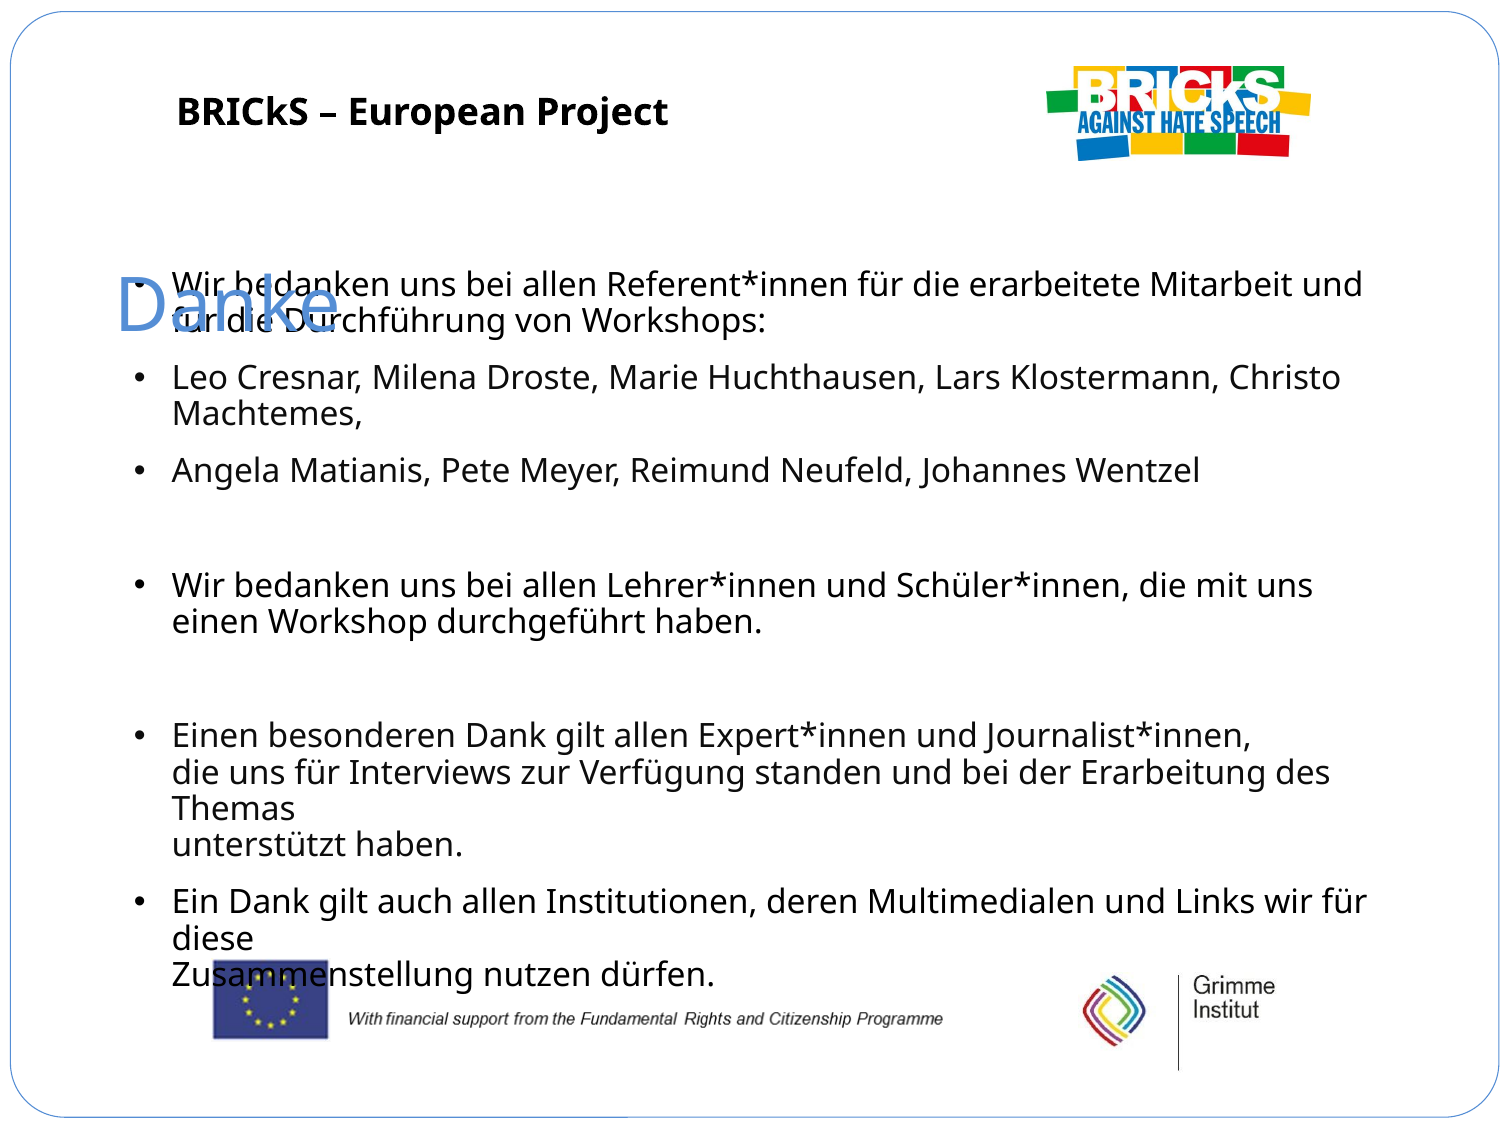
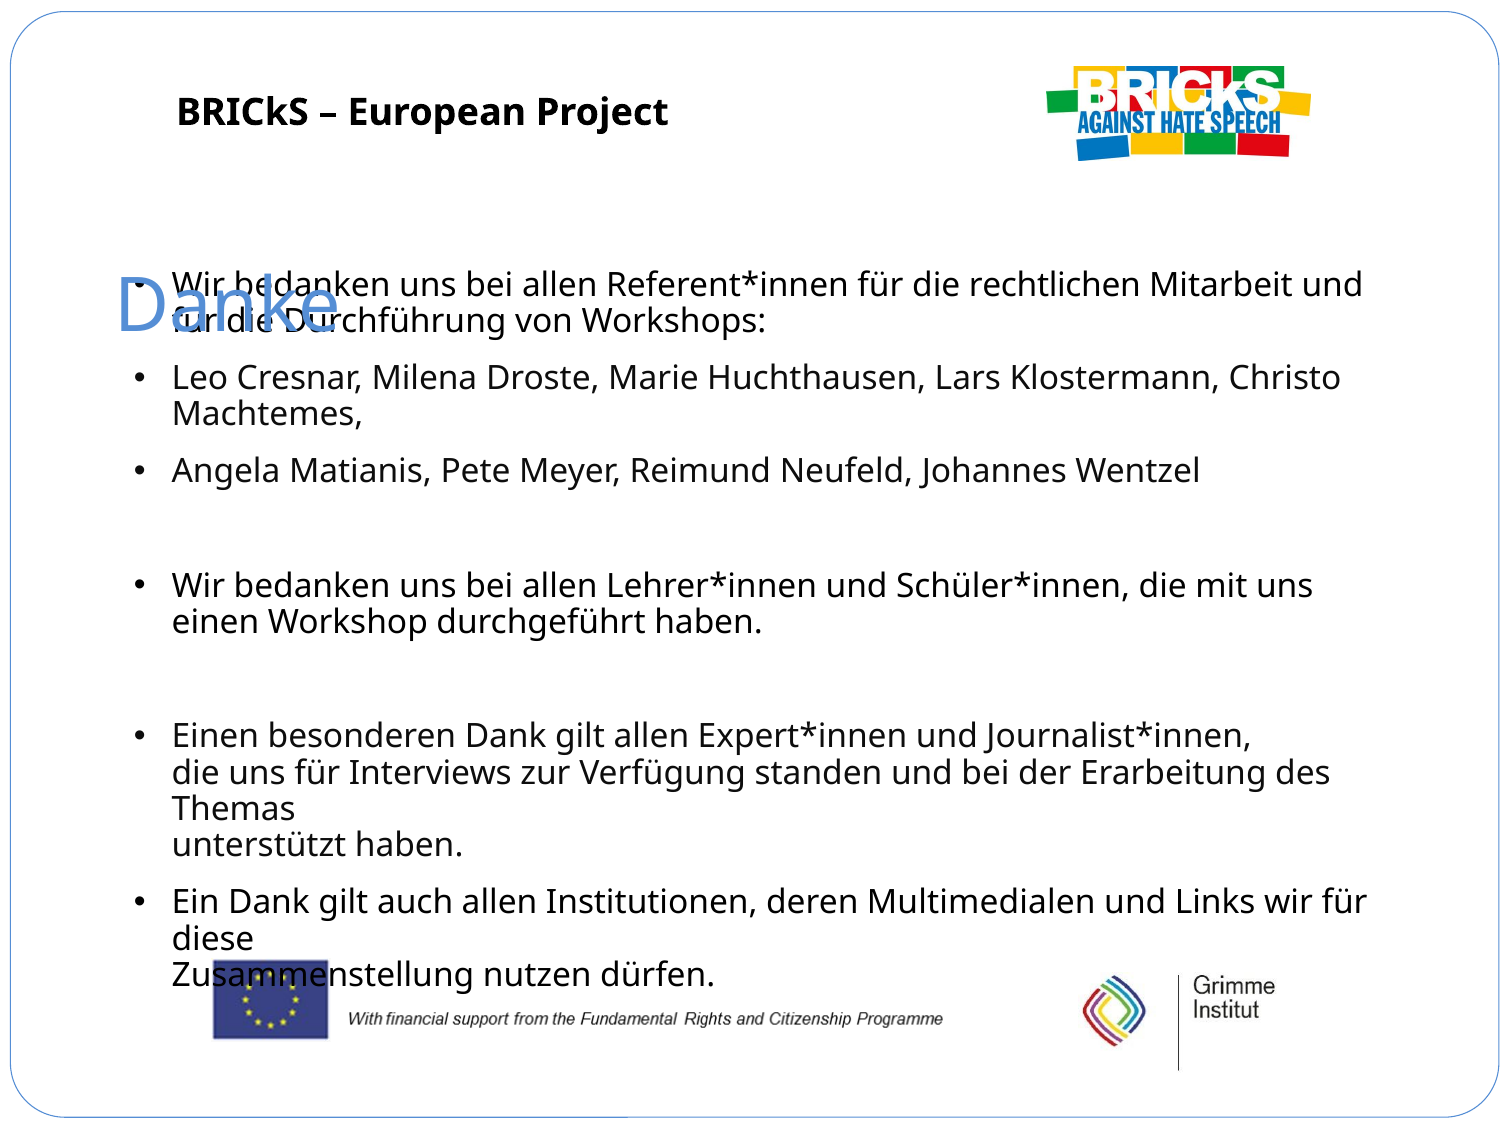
erarbeitete: erarbeitete -> rechtlichen
